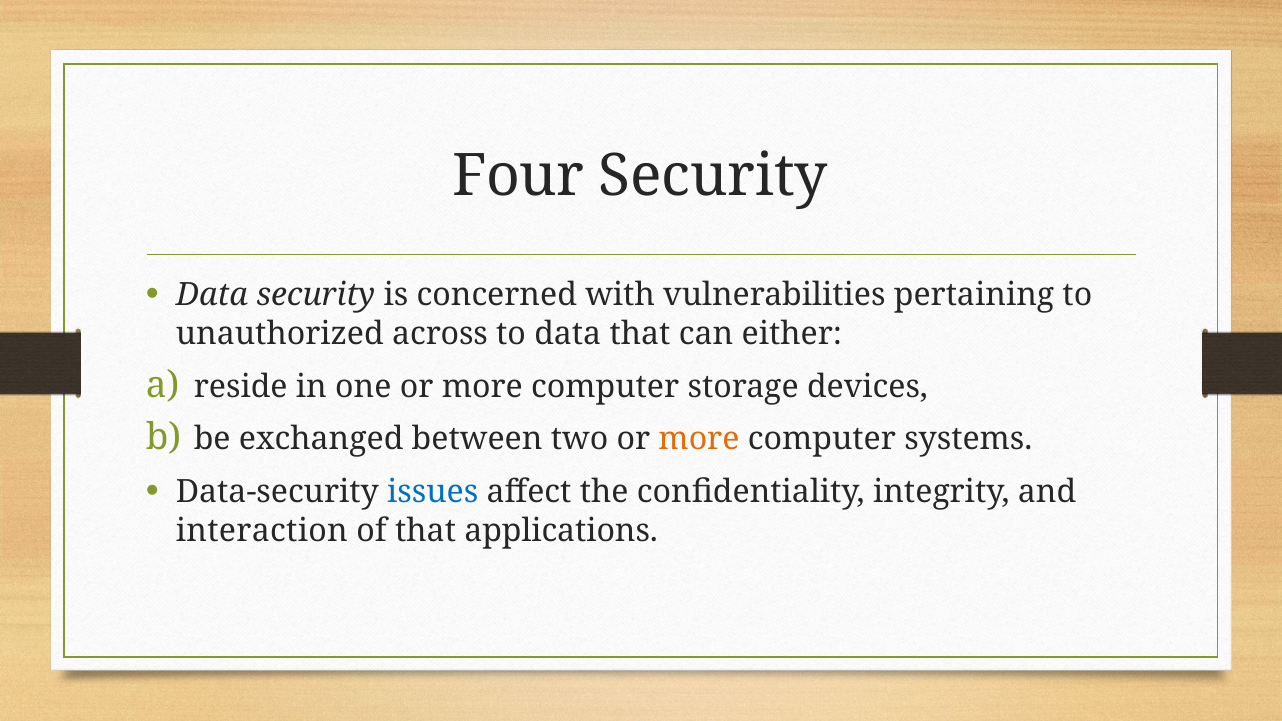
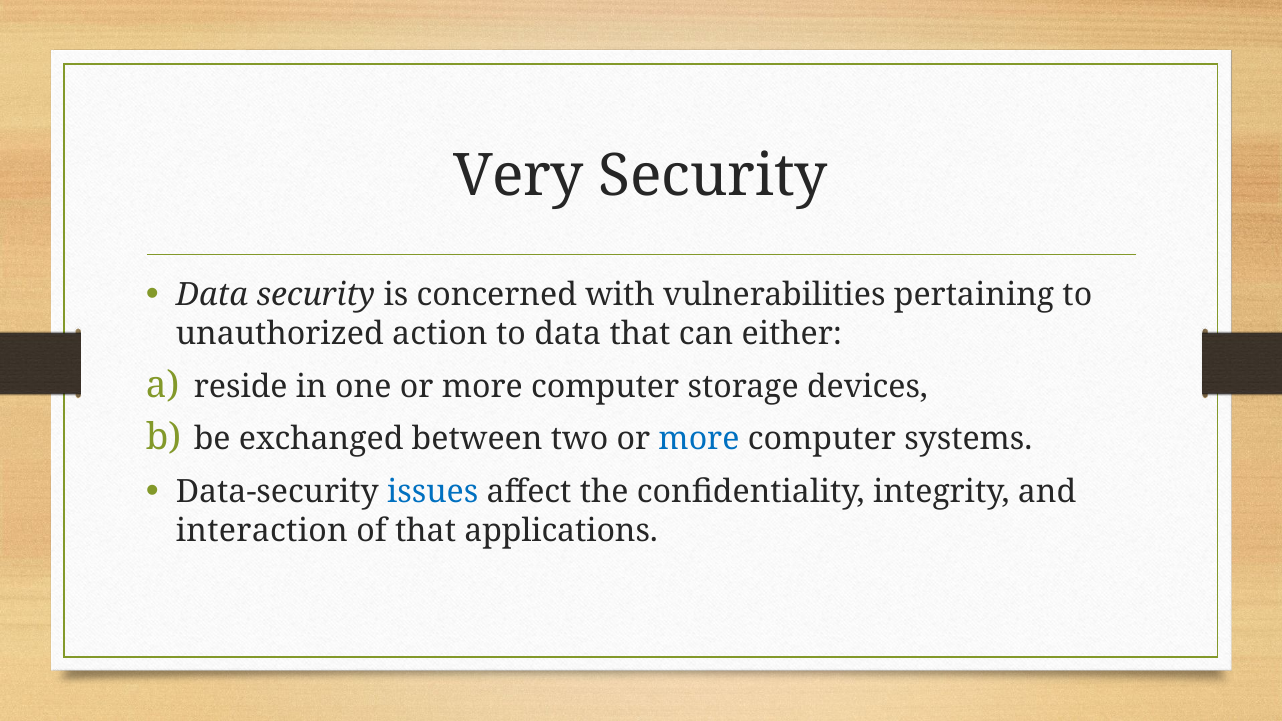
Four: Four -> Very
across: across -> action
more at (699, 439) colour: orange -> blue
